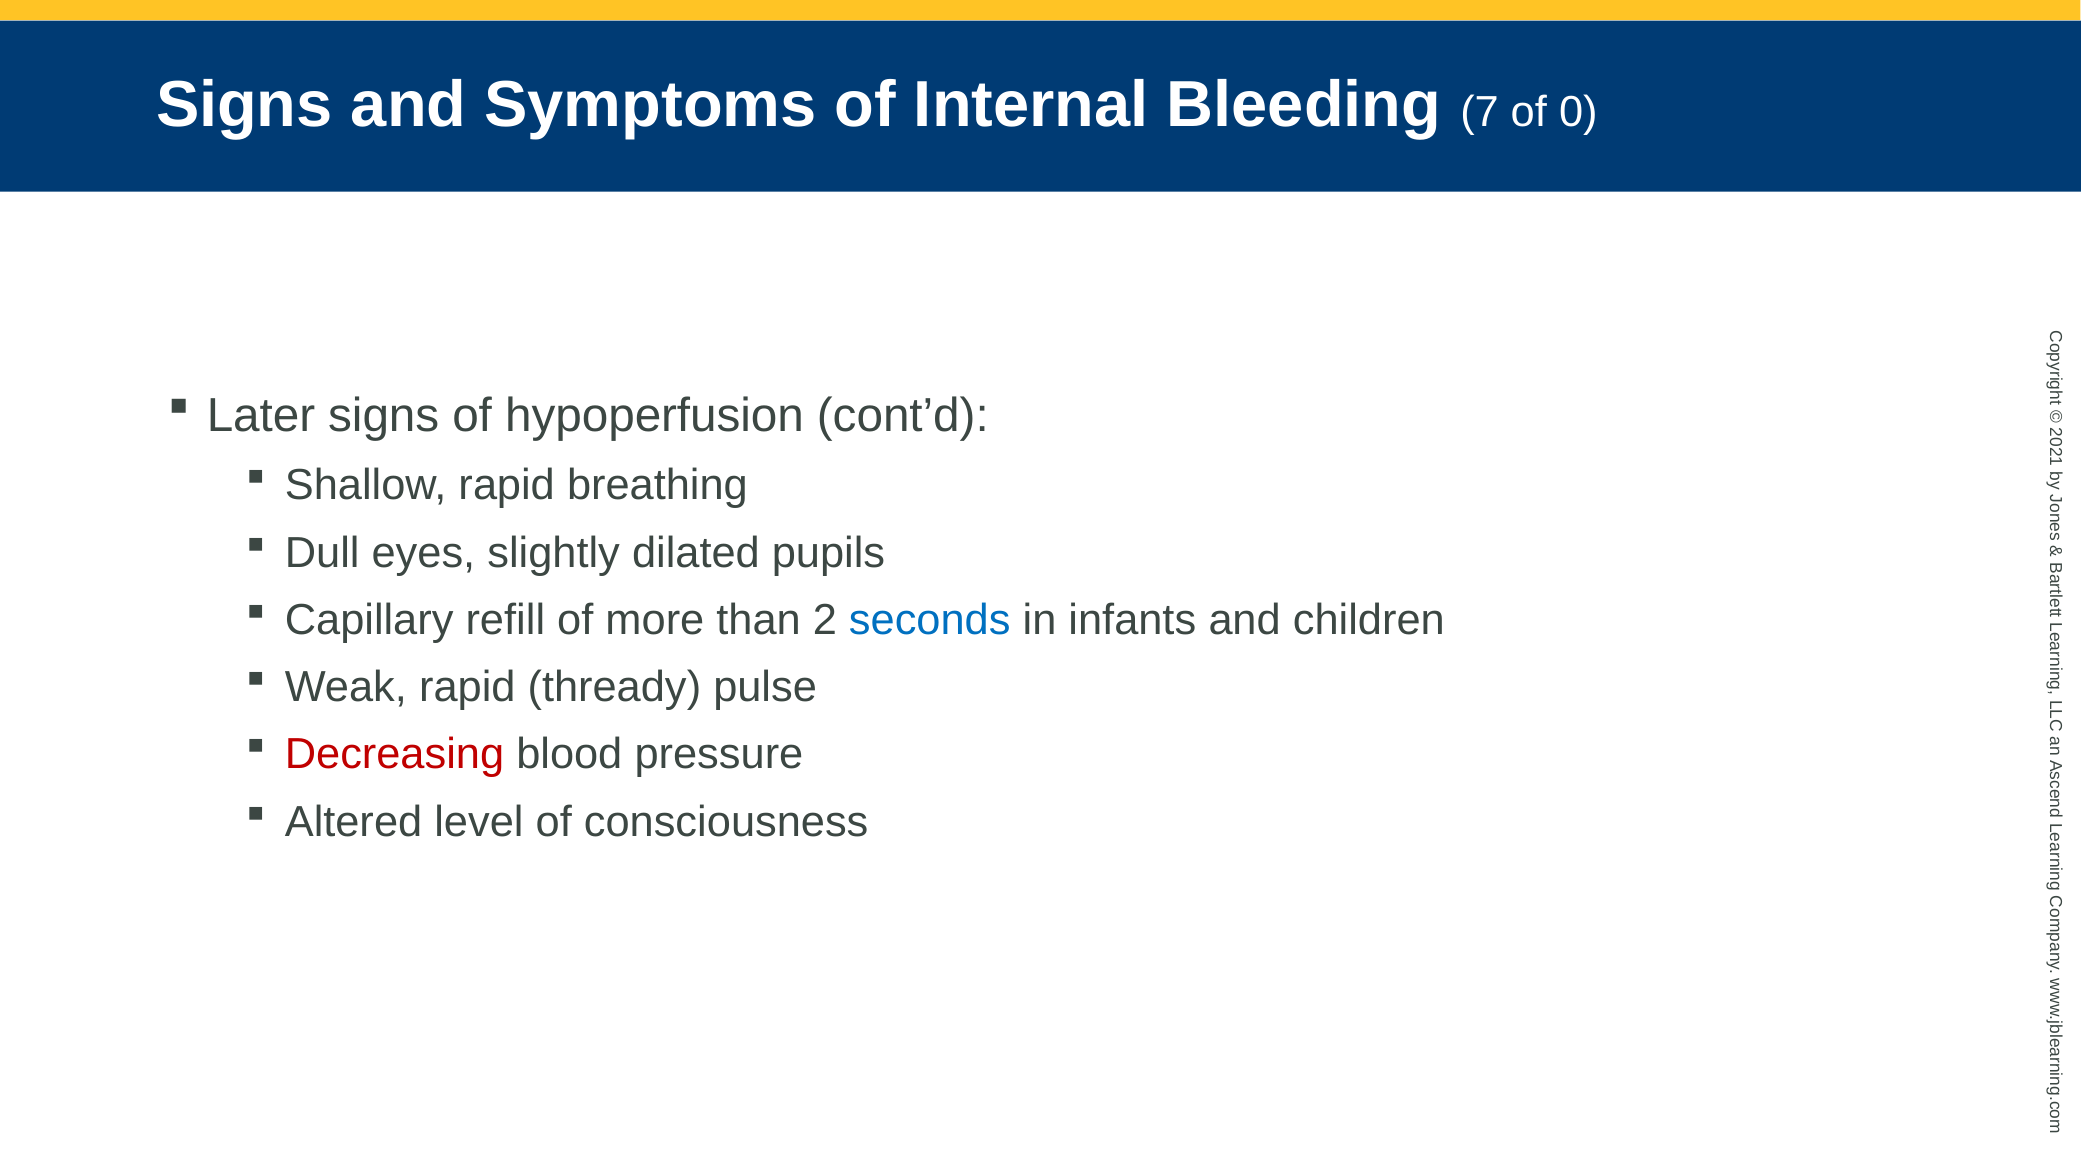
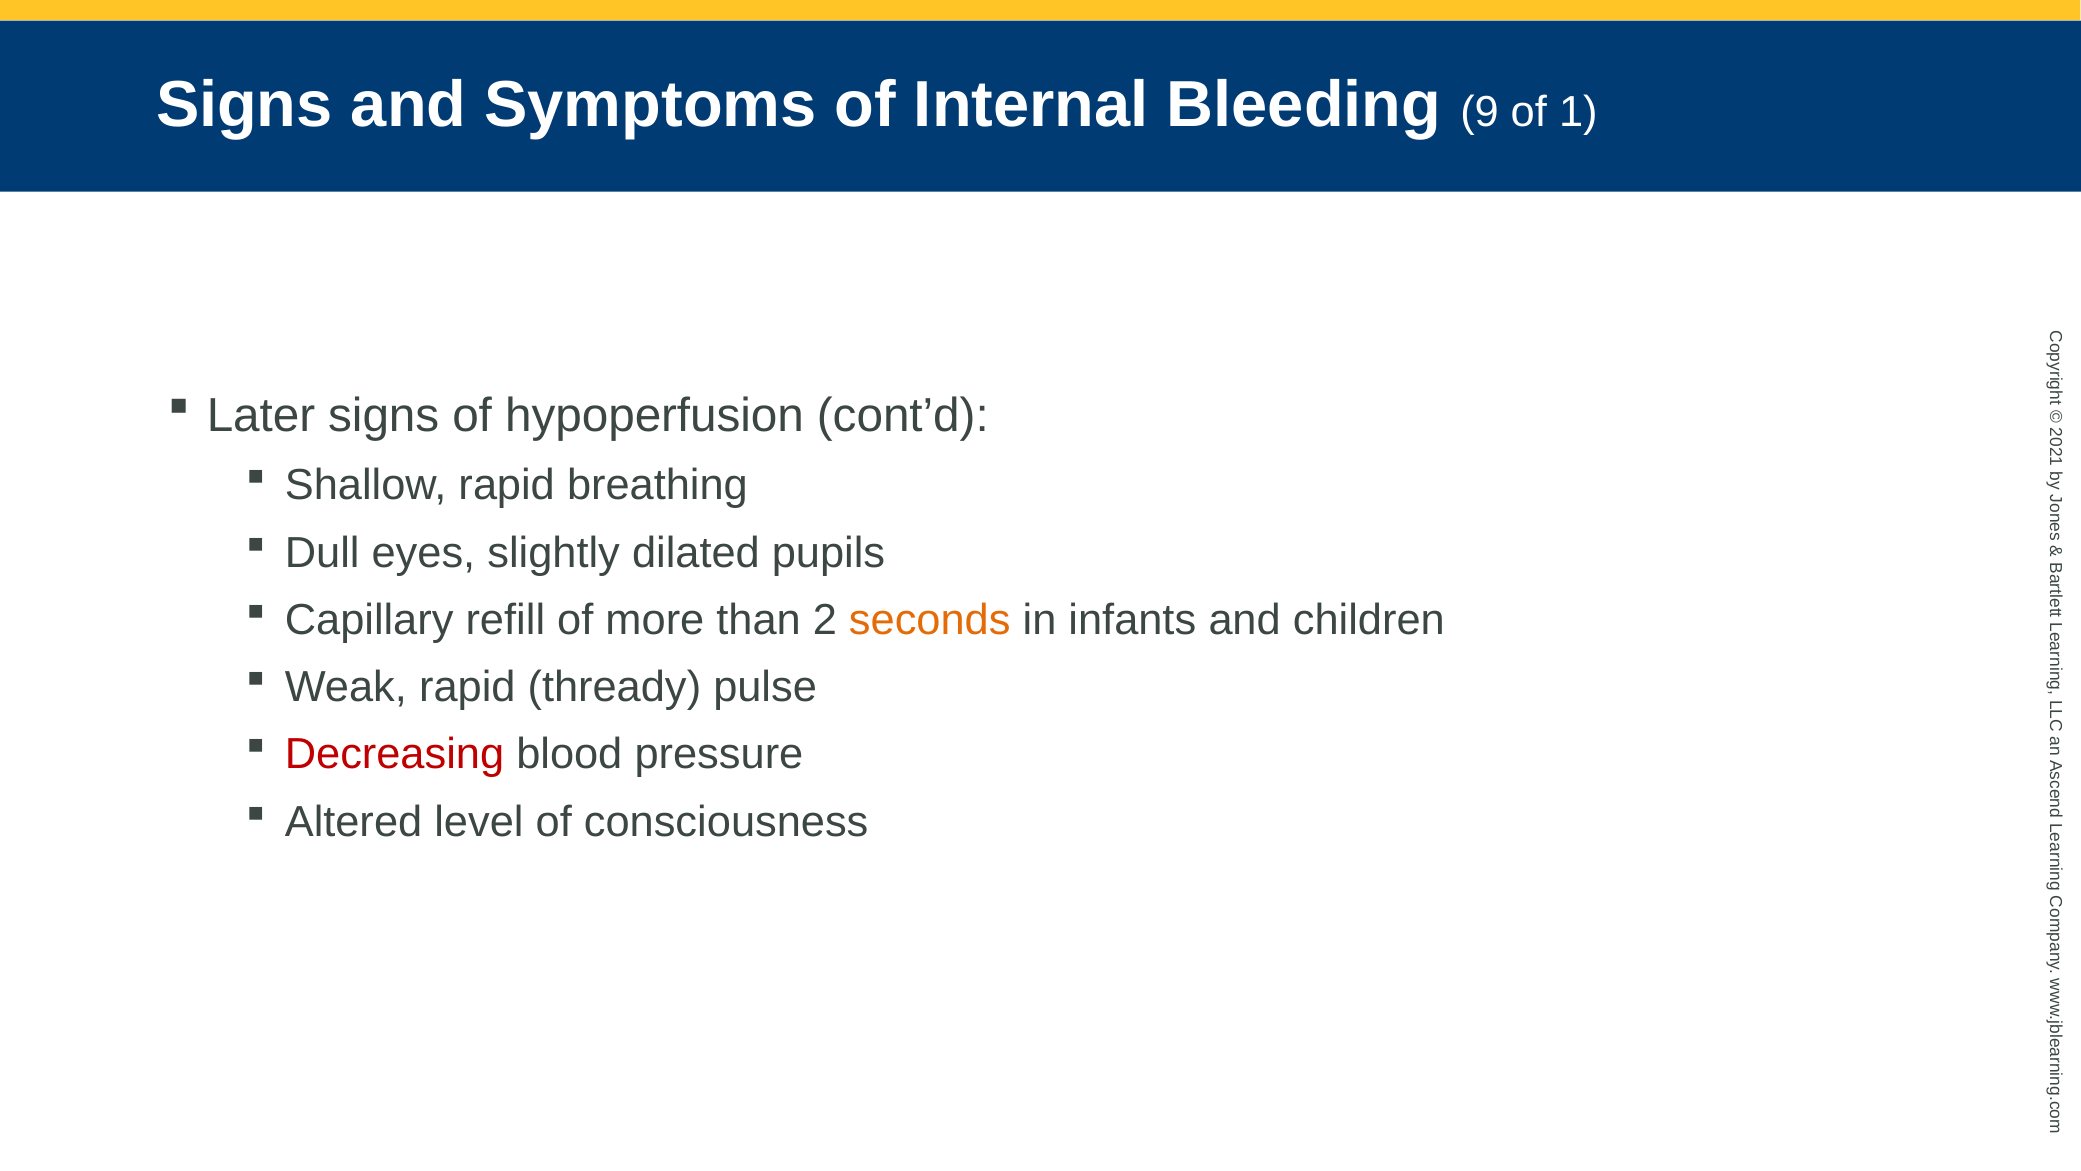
7: 7 -> 9
of 0: 0 -> 1
seconds colour: blue -> orange
